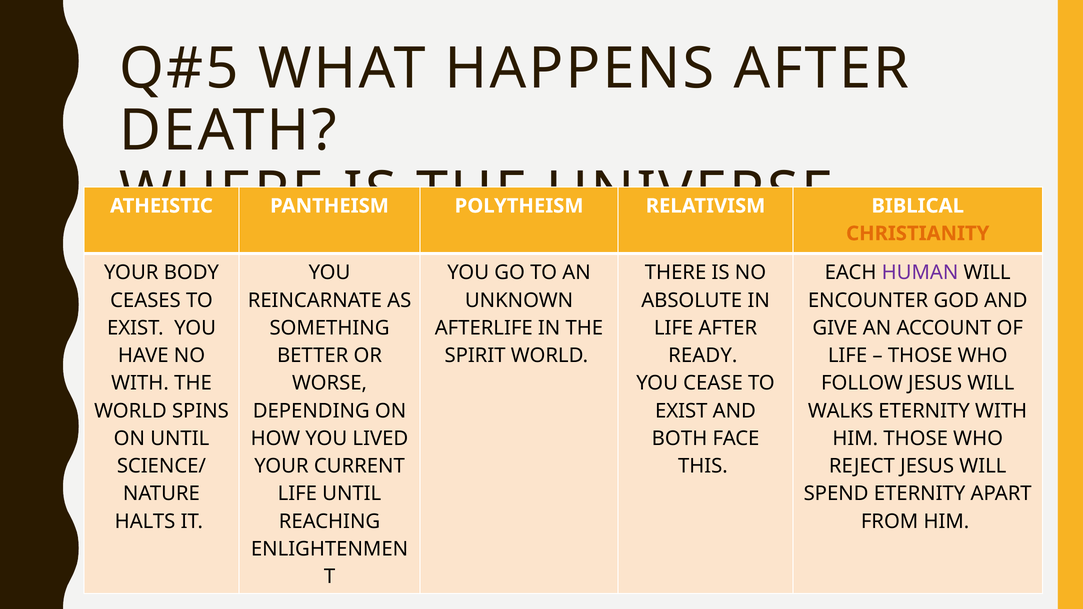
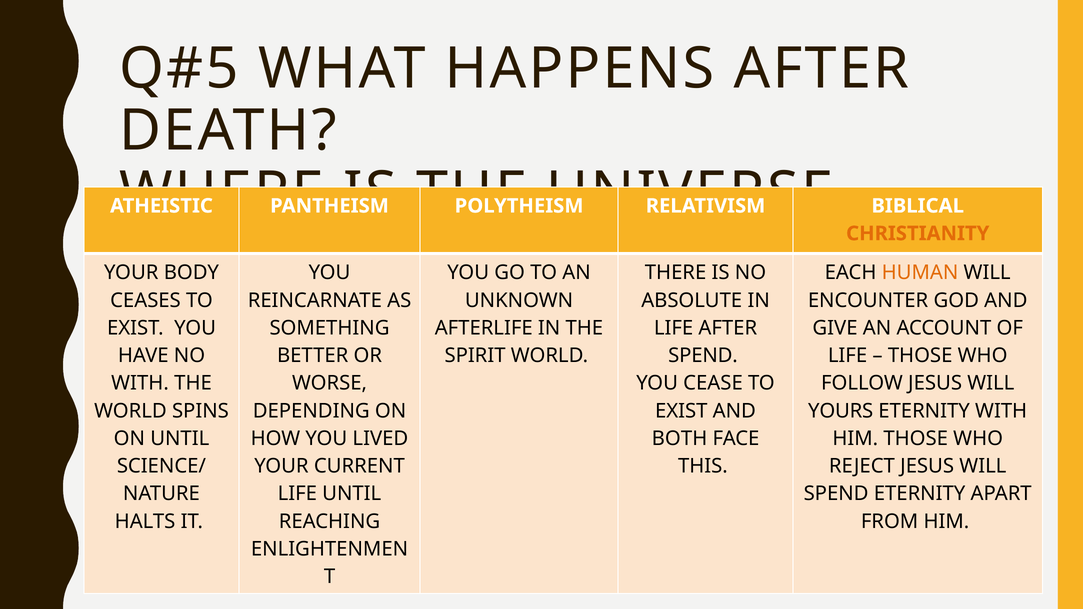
HUMAN colour: purple -> orange
READY at (703, 356): READY -> SPEND
WALKS: WALKS -> YOURS
